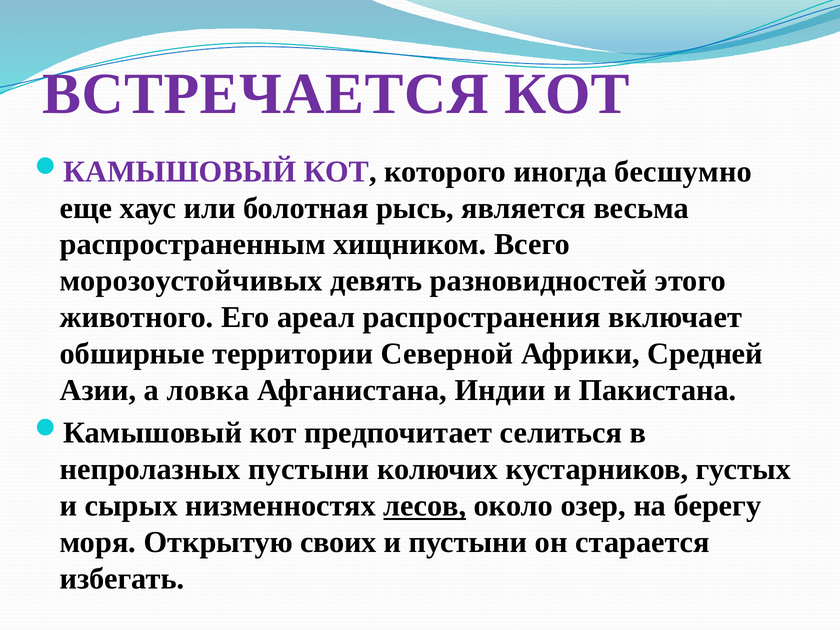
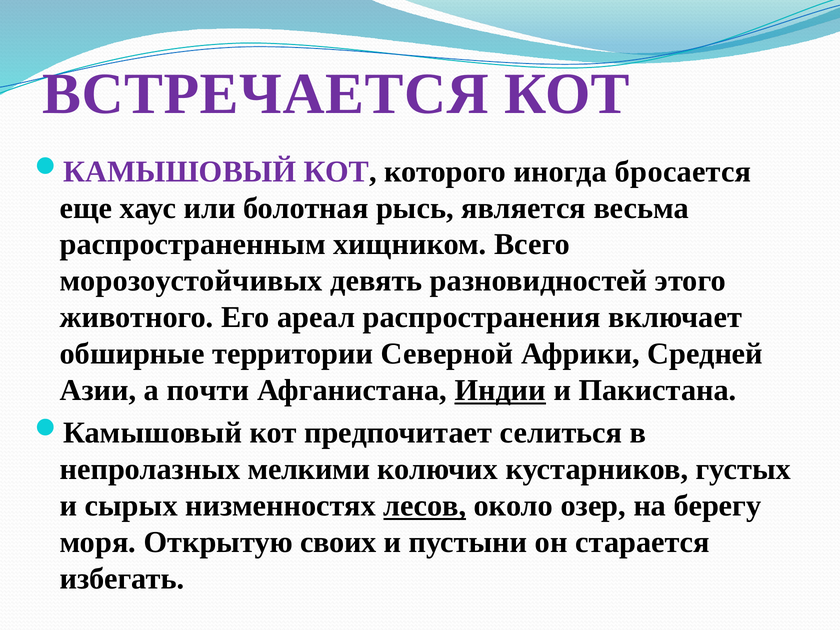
бесшумно: бесшумно -> бросается
ловка: ловка -> почти
Индии underline: none -> present
непролазных пустыни: пустыни -> мелкими
